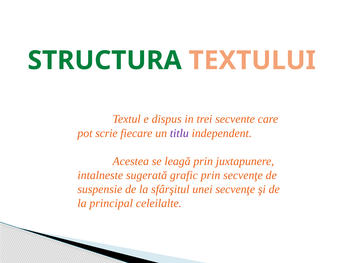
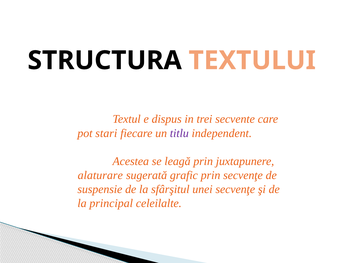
STRUCTURA colour: green -> black
scrie: scrie -> stari
intalneste: intalneste -> alaturare
